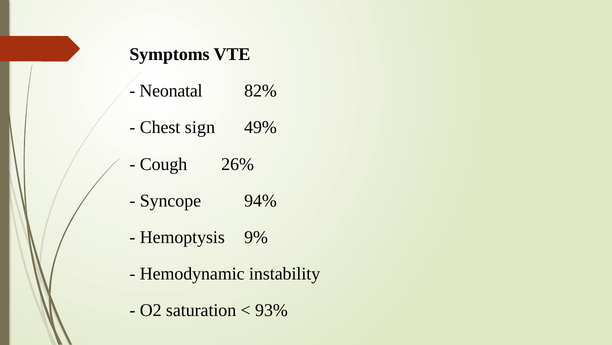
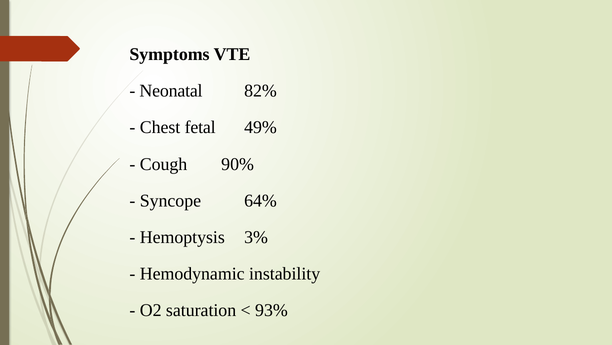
sign: sign -> fetal
26%: 26% -> 90%
94%: 94% -> 64%
9%: 9% -> 3%
